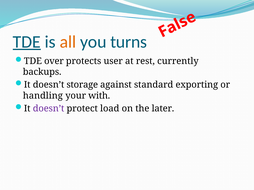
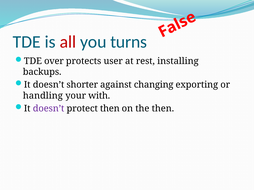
TDE at (27, 42) underline: present -> none
all colour: orange -> red
currently: currently -> installing
storage: storage -> shorter
standard: standard -> changing
protect load: load -> then
the later: later -> then
